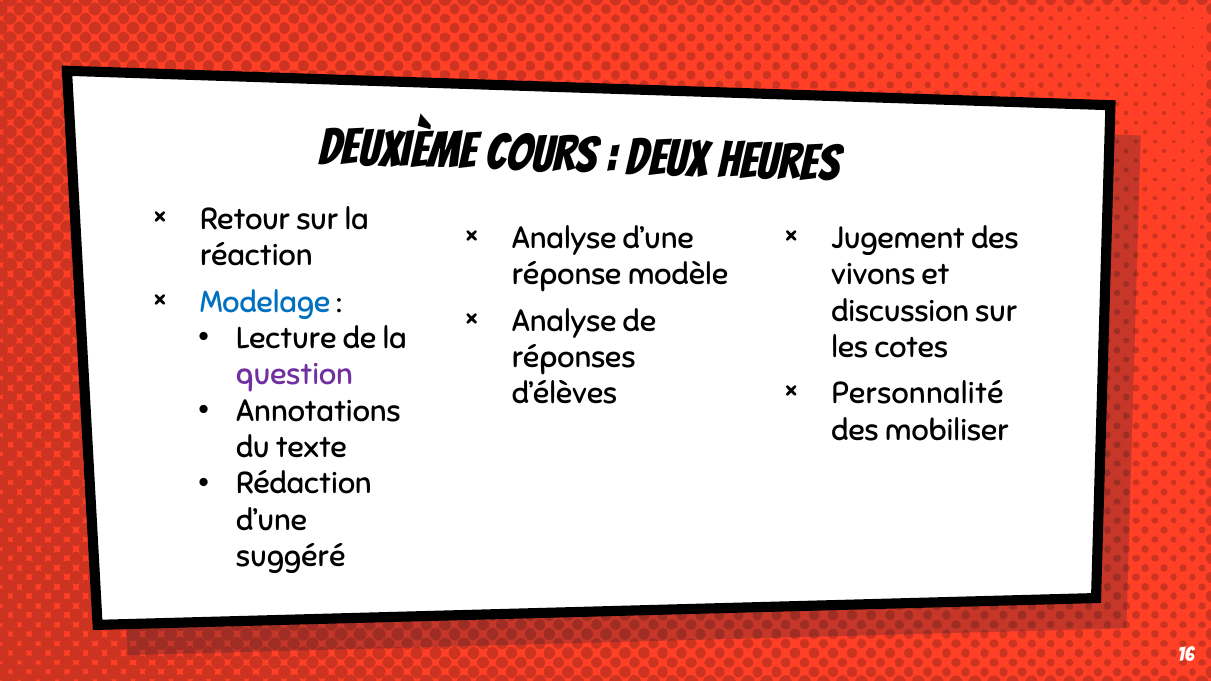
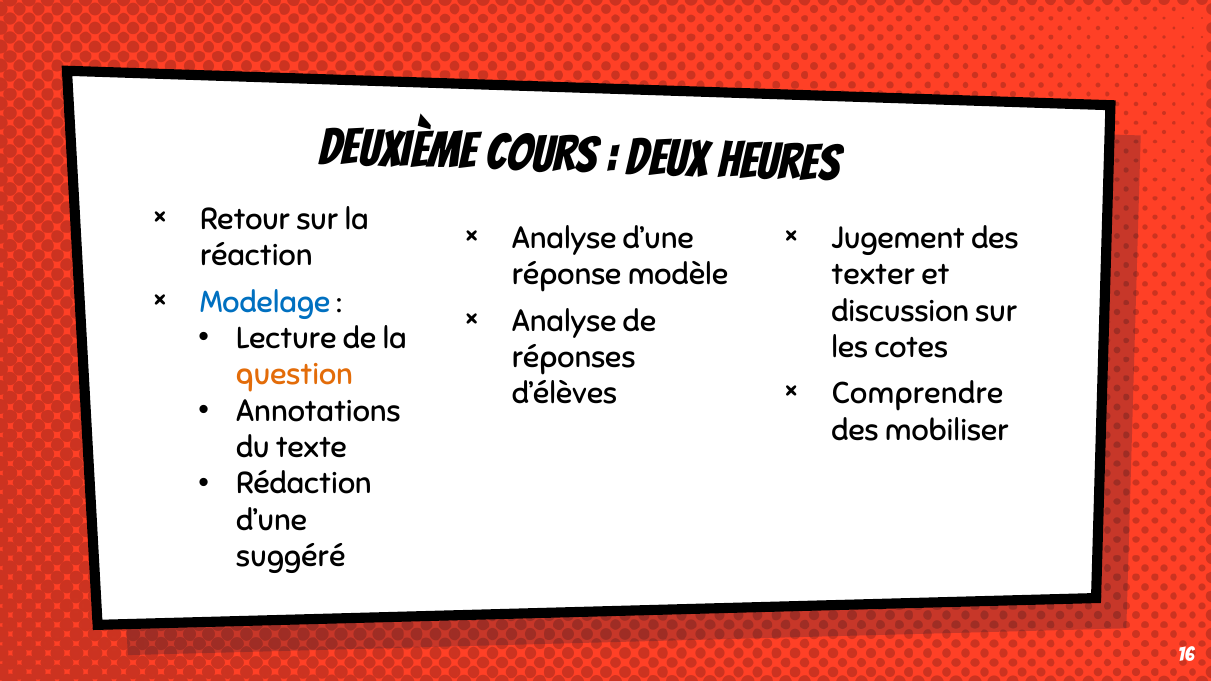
vivons: vivons -> texter
question colour: purple -> orange
Personnalité: Personnalité -> Comprendre
